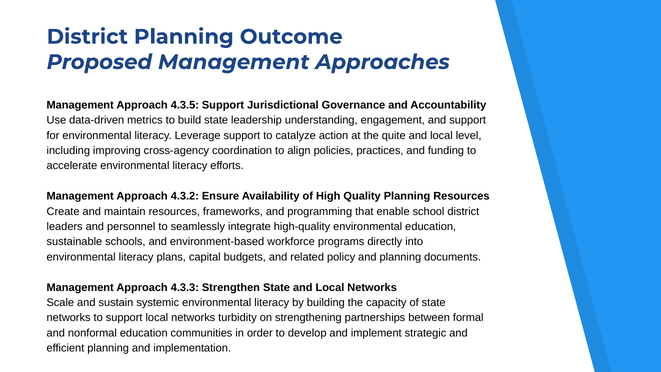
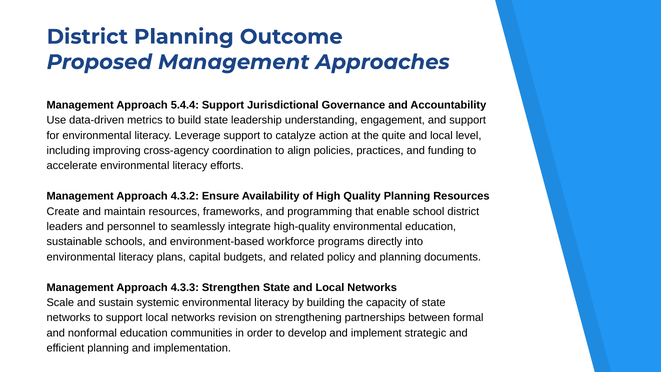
4.3.5: 4.3.5 -> 5.4.4
turbidity: turbidity -> revision
